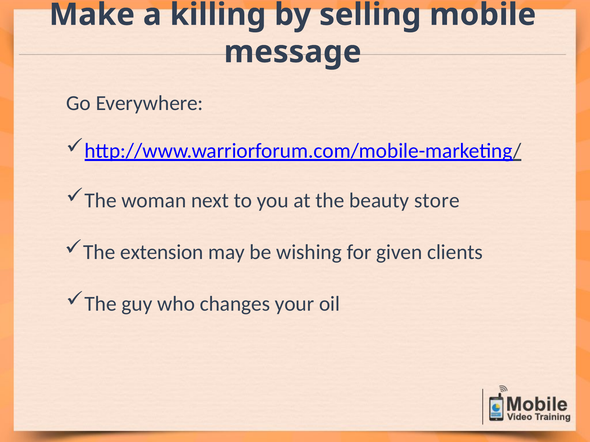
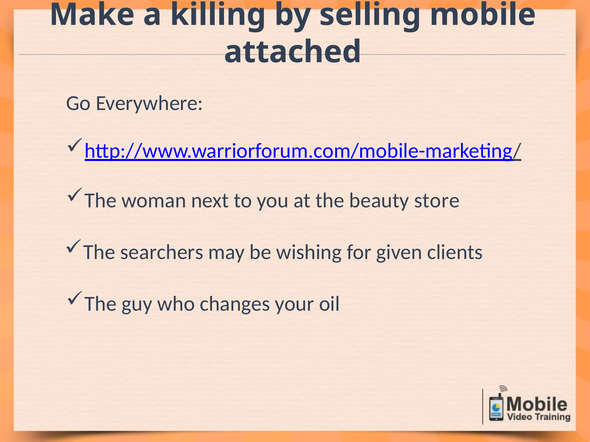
message: message -> attached
extension: extension -> searchers
